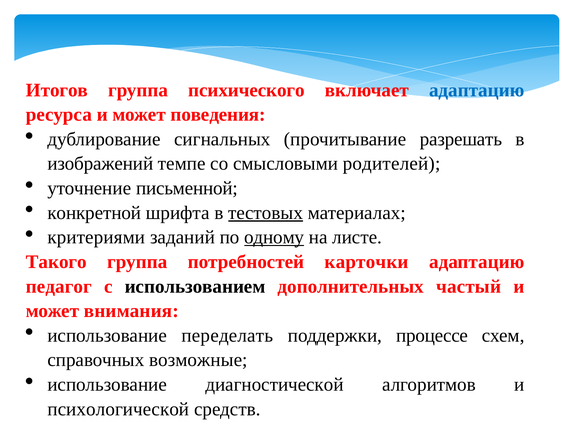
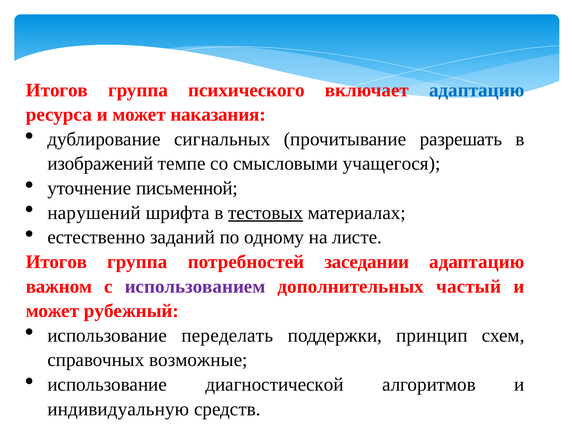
поведения: поведения -> наказания
родителей: родителей -> учащегося
конкретной: конкретной -> нарушений
критериями: критериями -> естественно
одному underline: present -> none
Такого at (56, 262): Такого -> Итогов
карточки: карточки -> заседании
педагог: педагог -> важном
использованием colour: black -> purple
внимания: внимания -> рубежный
процессе: процессе -> принцип
психологической: психологической -> индивидуальную
